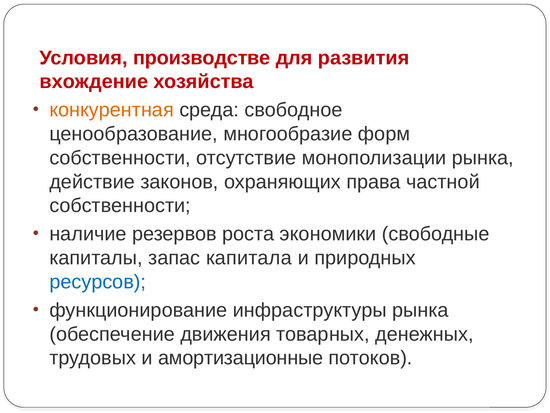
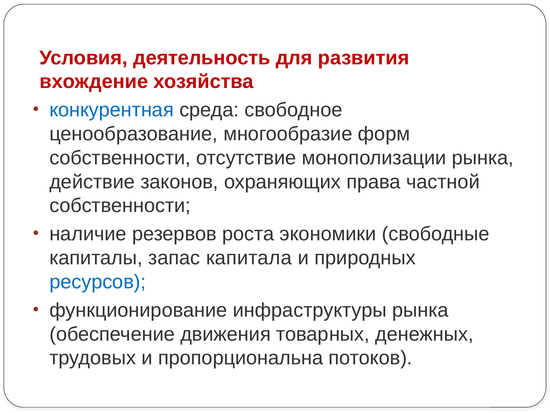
производстве: производстве -> деятельность
конкурентная colour: orange -> blue
амортизационные: амортизационные -> пропорциональна
